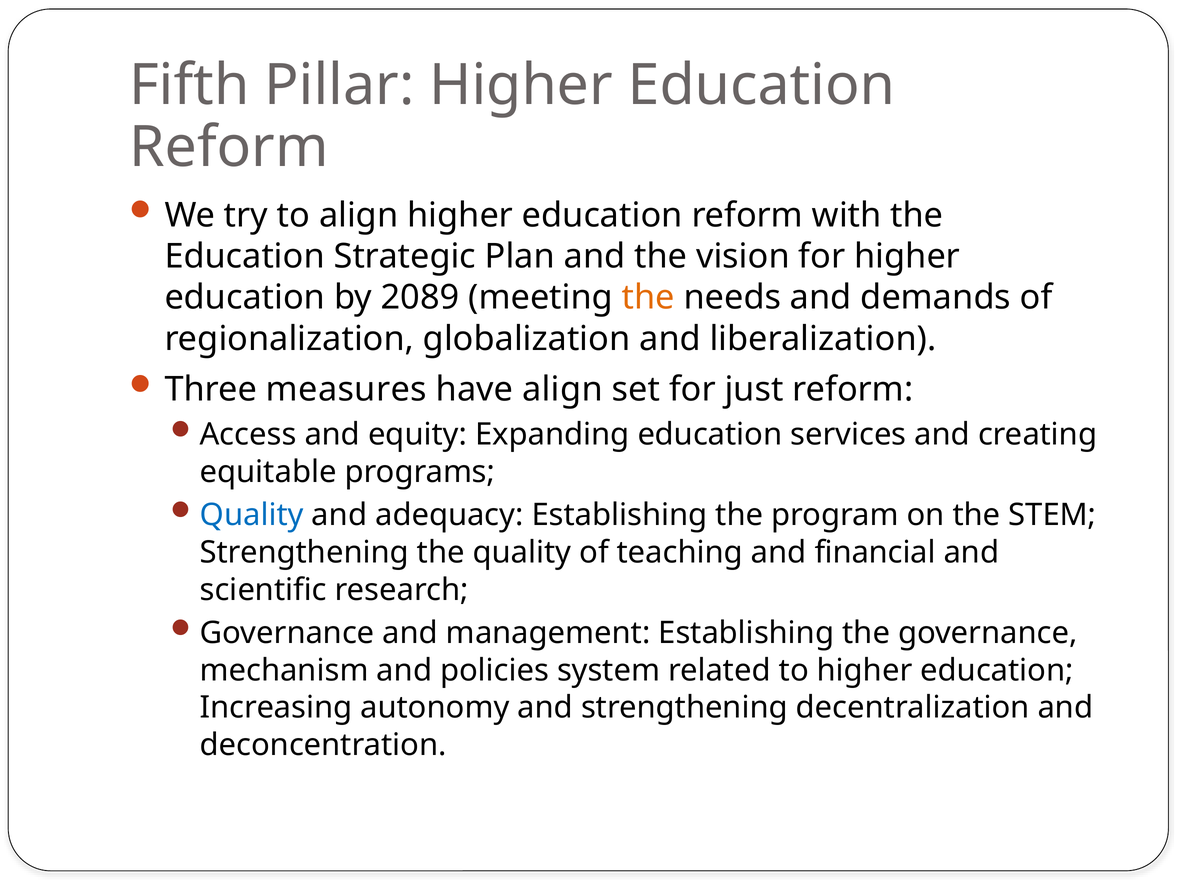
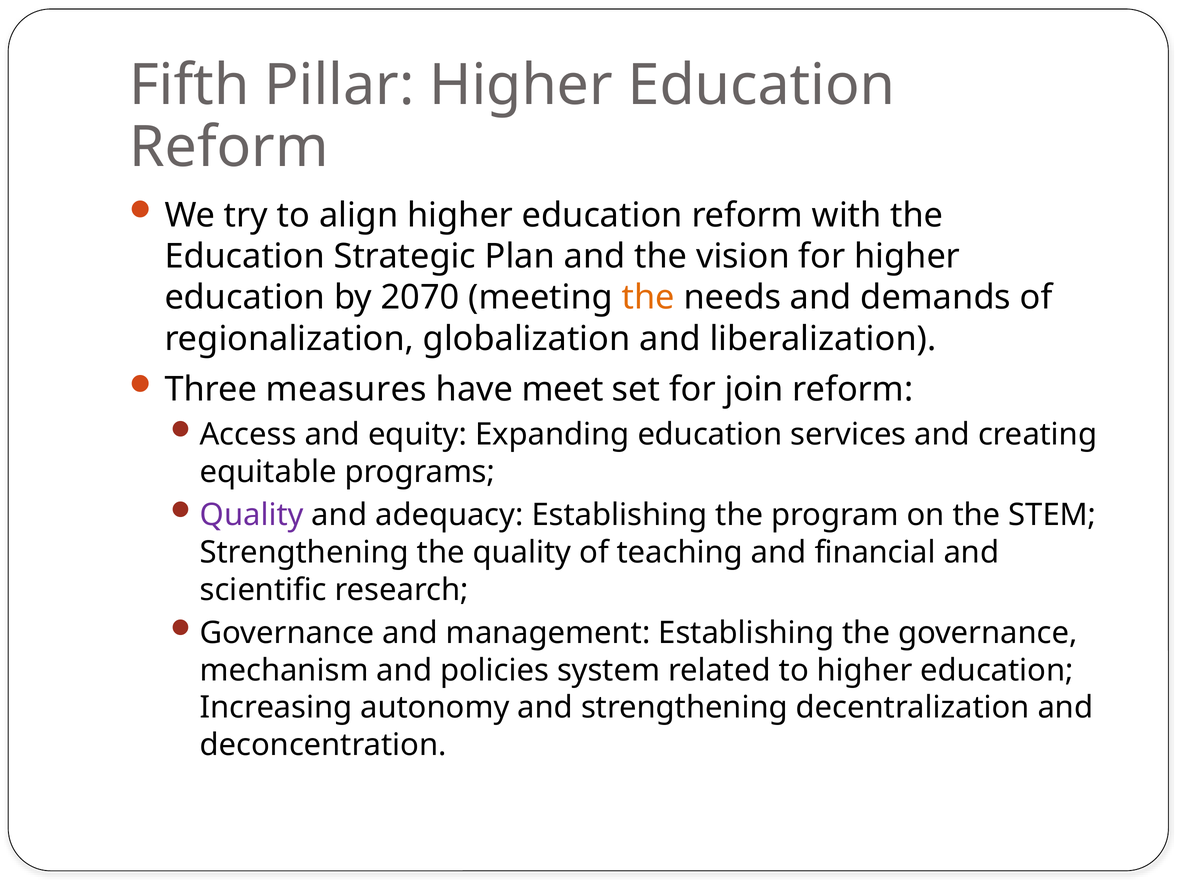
2089: 2089 -> 2070
have align: align -> meet
just: just -> join
Quality at (252, 515) colour: blue -> purple
